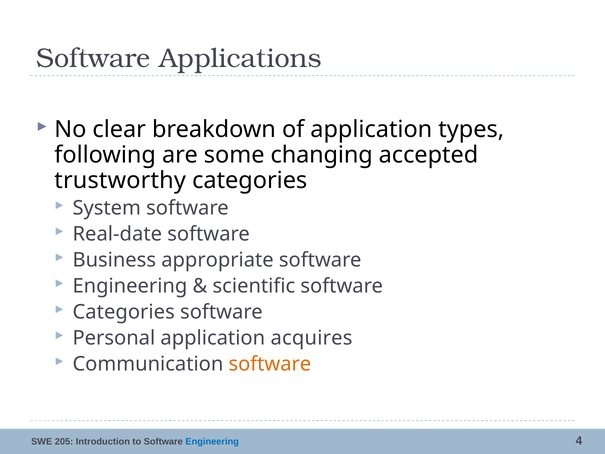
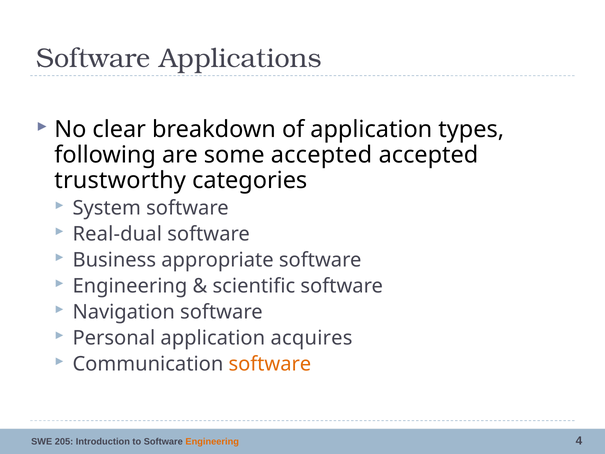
some changing: changing -> accepted
Real-date: Real-date -> Real-dual
Categories at (124, 312): Categories -> Navigation
Engineering at (212, 442) colour: blue -> orange
